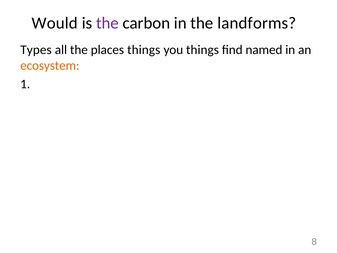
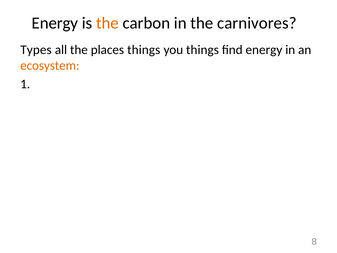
Would at (55, 23): Would -> Energy
the at (107, 23) colour: purple -> orange
landforms: landforms -> carnivores
find named: named -> energy
